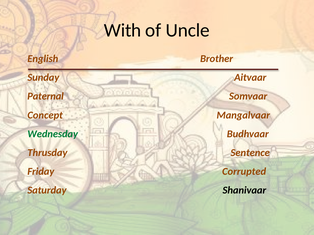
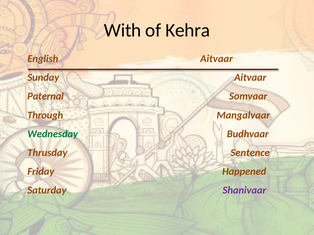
Uncle: Uncle -> Kehra
English Brother: Brother -> Aitvaar
Concept: Concept -> Through
Corrupted: Corrupted -> Happened
Shanivaar colour: black -> purple
